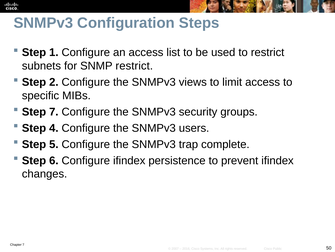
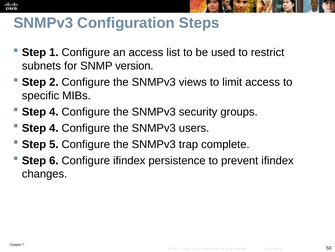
SNMP restrict: restrict -> version
7 at (54, 112): 7 -> 4
